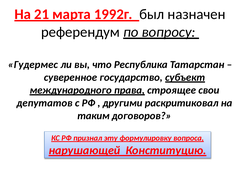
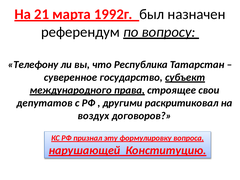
Гудермес: Гудермес -> Телефону
таким: таким -> воздух
